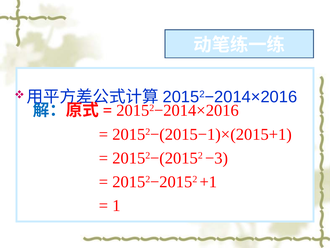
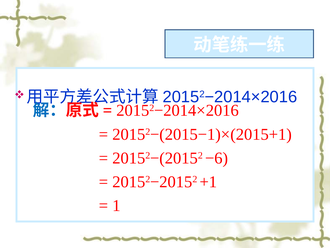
−3: −3 -> −6
